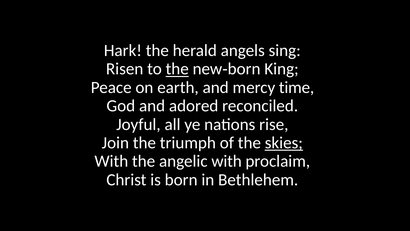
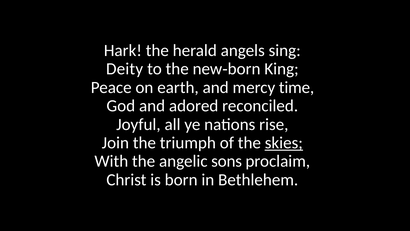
Risen: Risen -> Deity
the at (177, 69) underline: present -> none
angelic with: with -> sons
